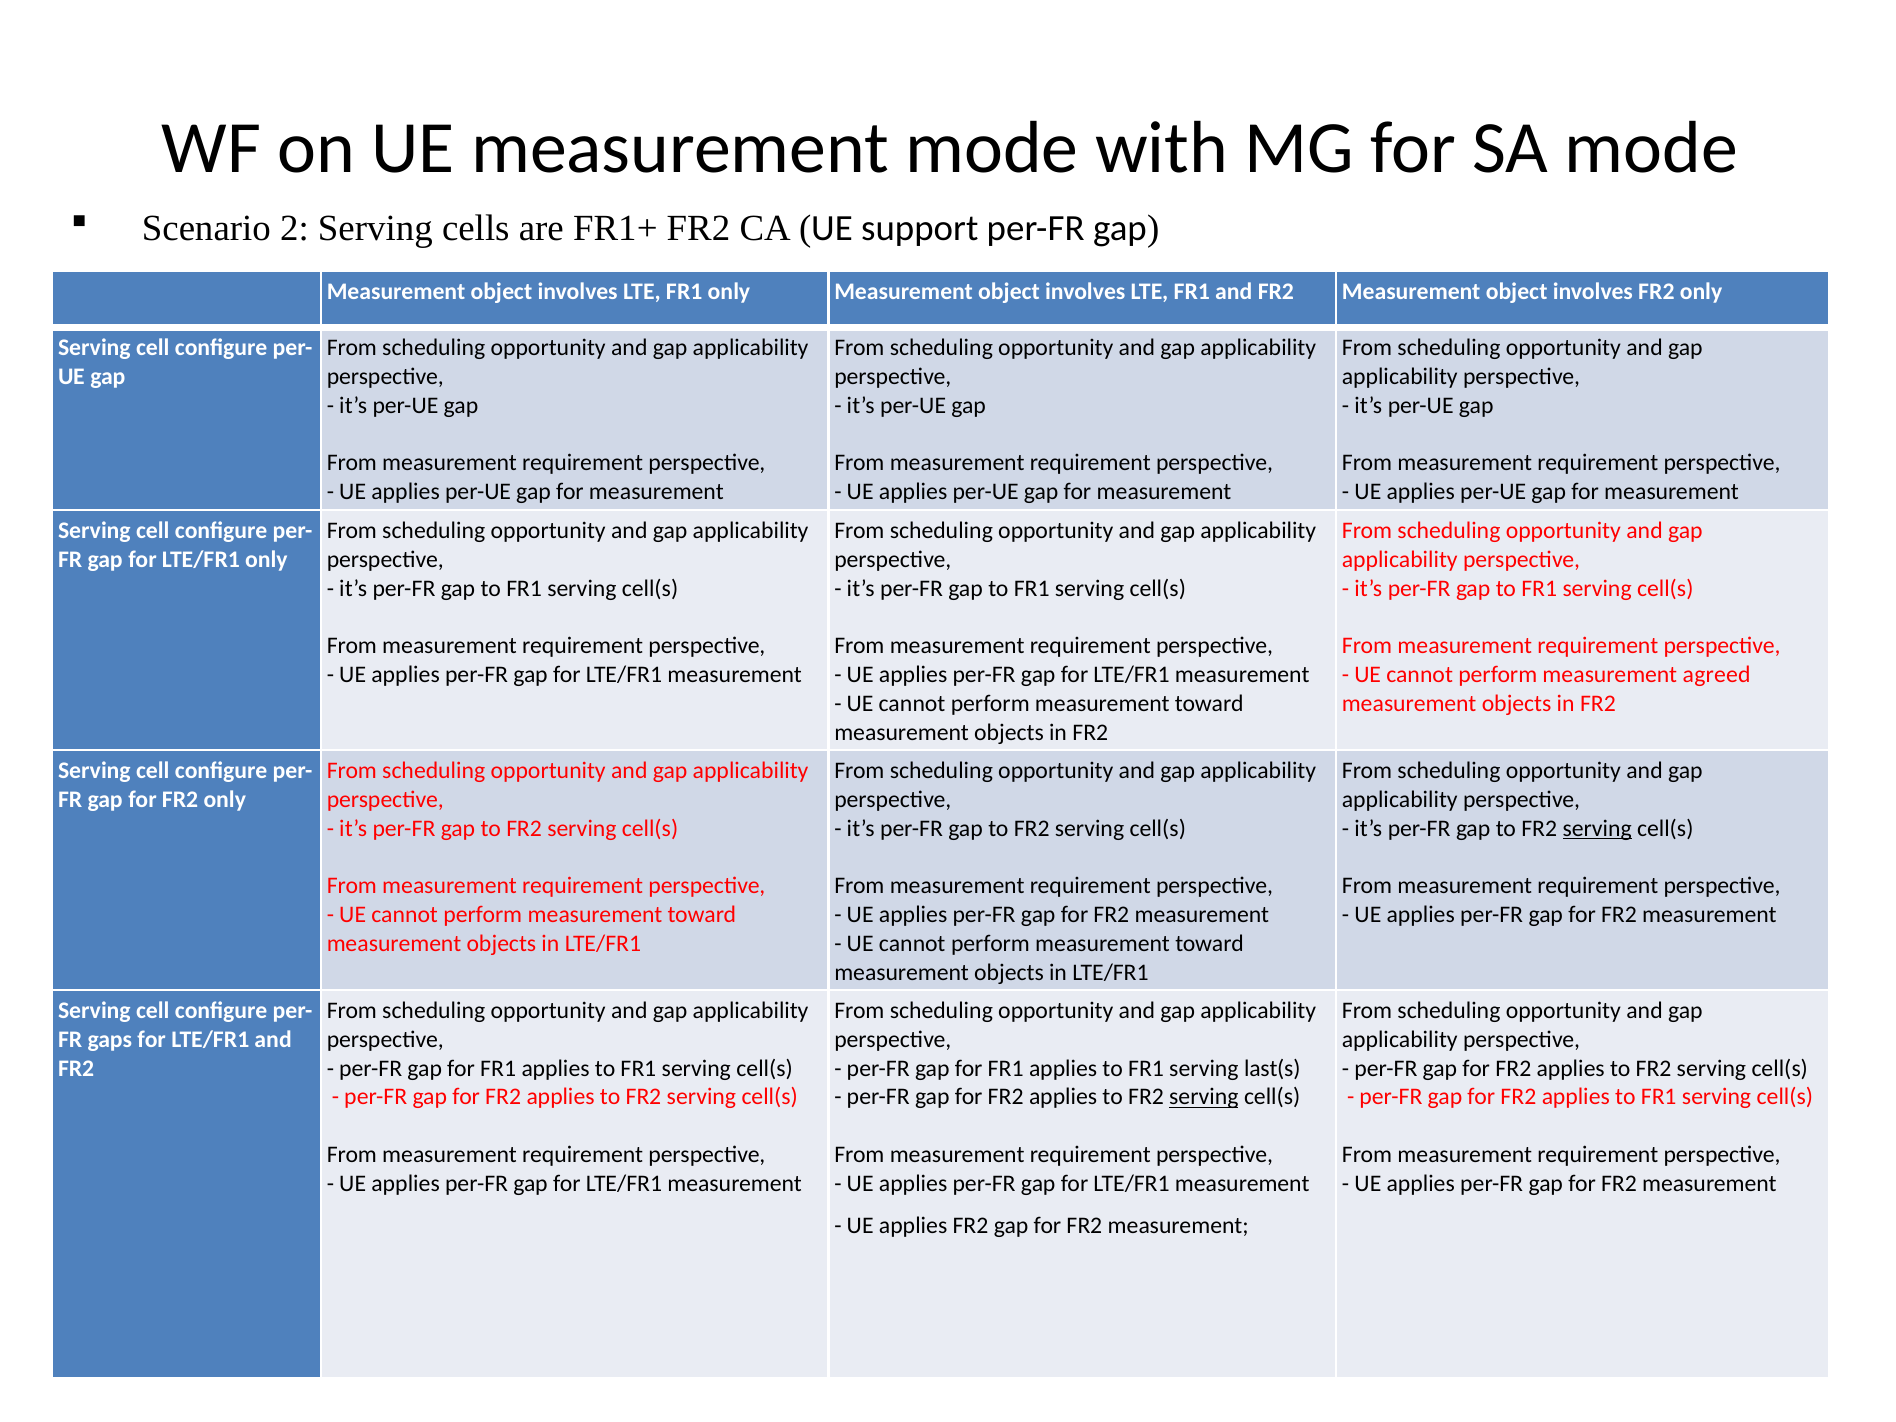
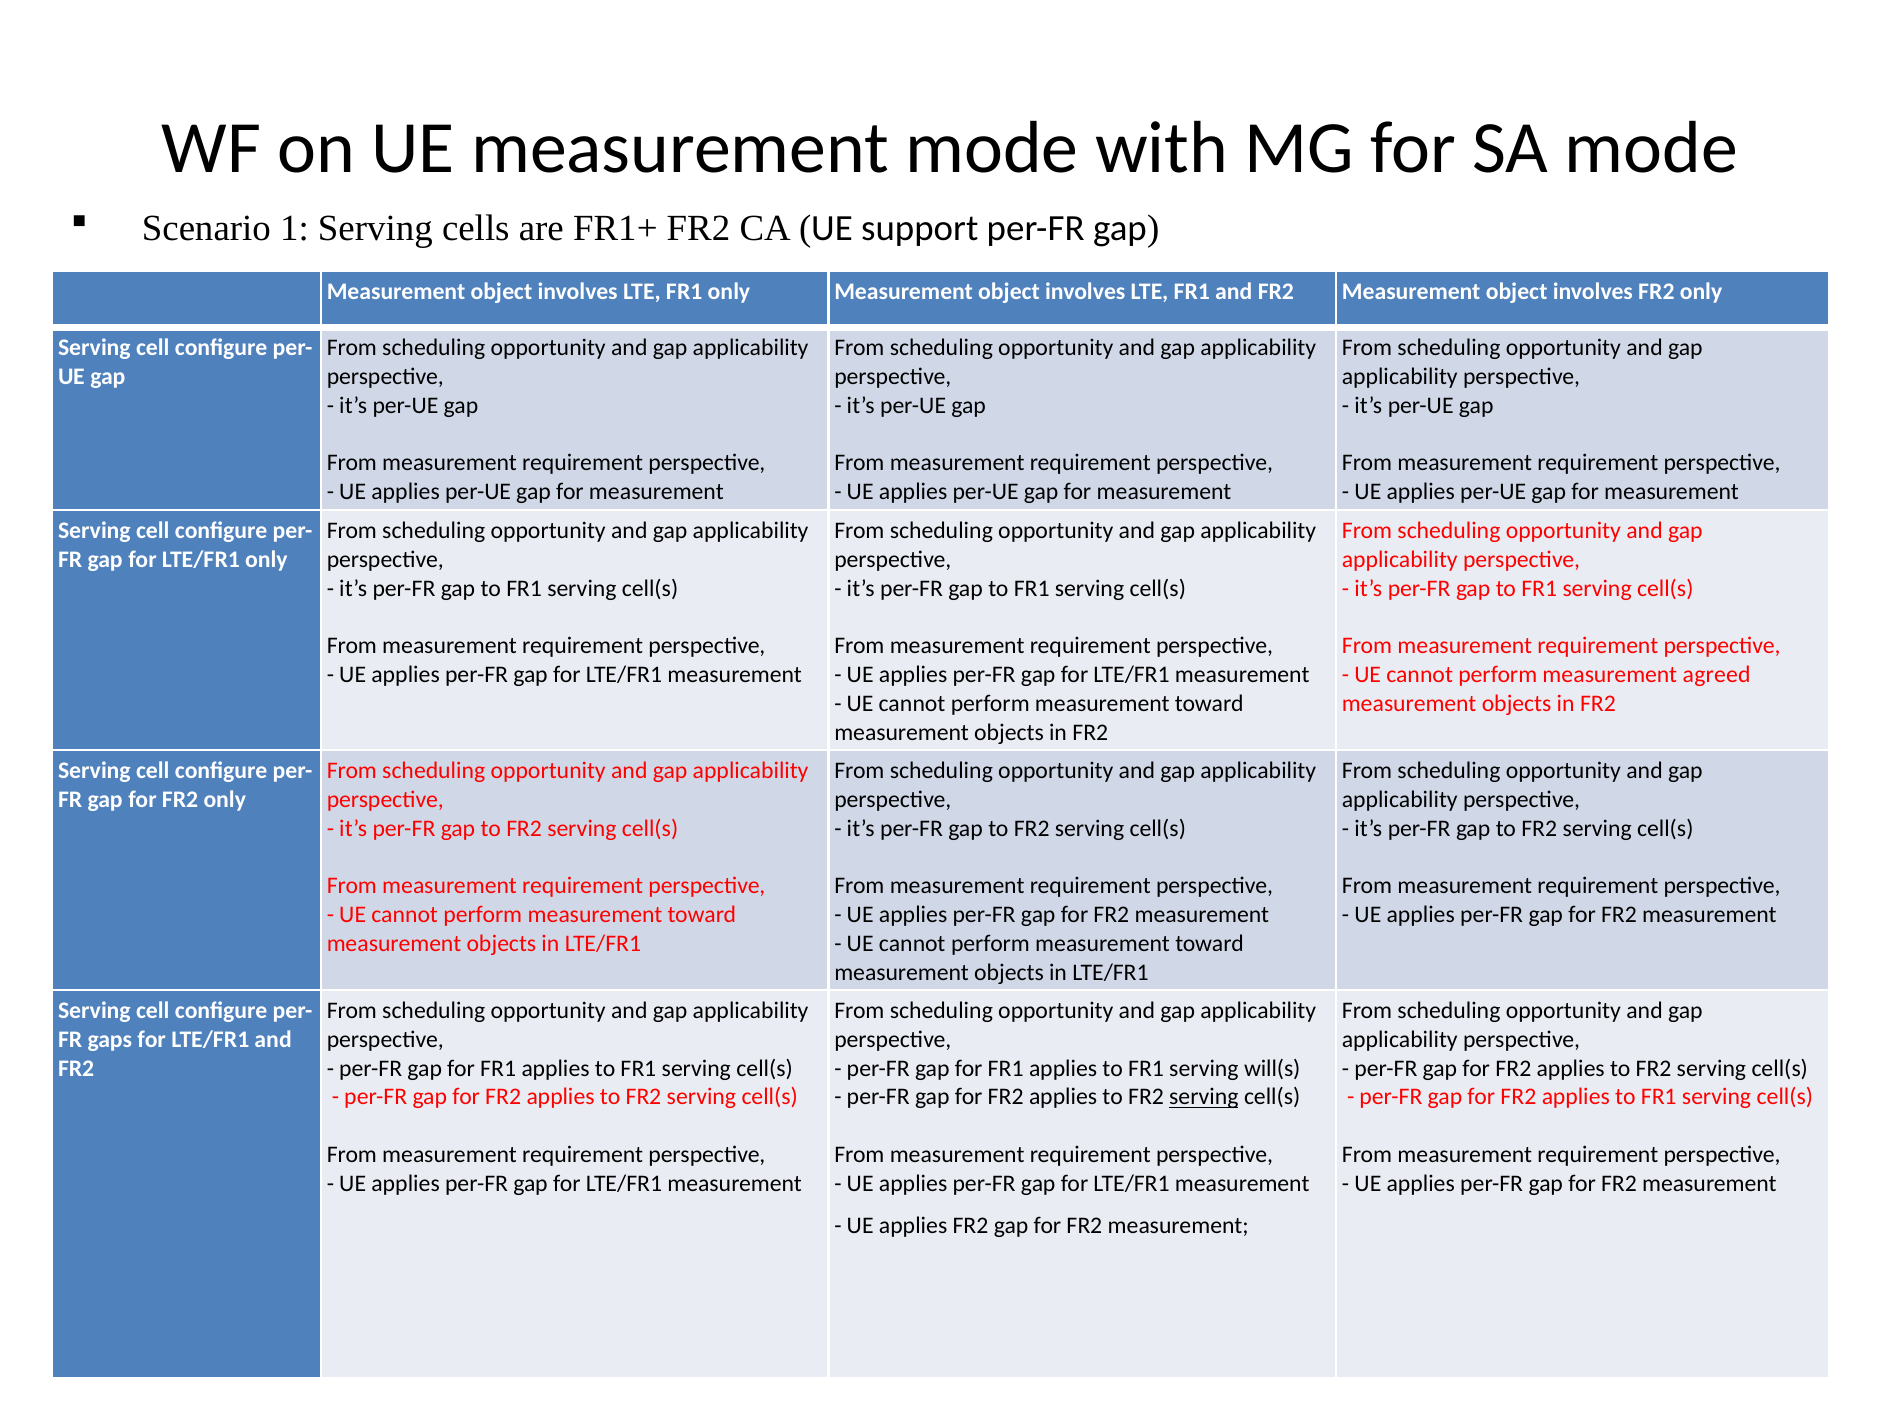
2: 2 -> 1
serving at (1597, 828) underline: present -> none
last(s: last(s -> will(s
